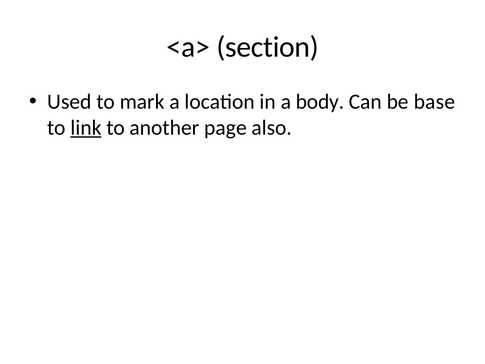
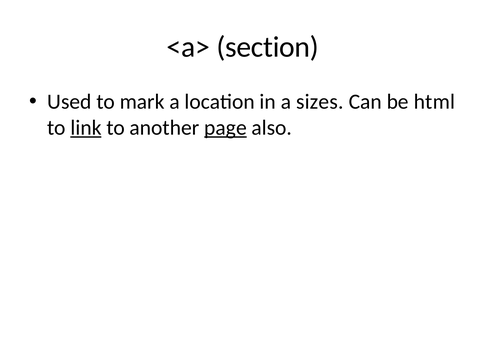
body: body -> sizes
base: base -> html
page underline: none -> present
